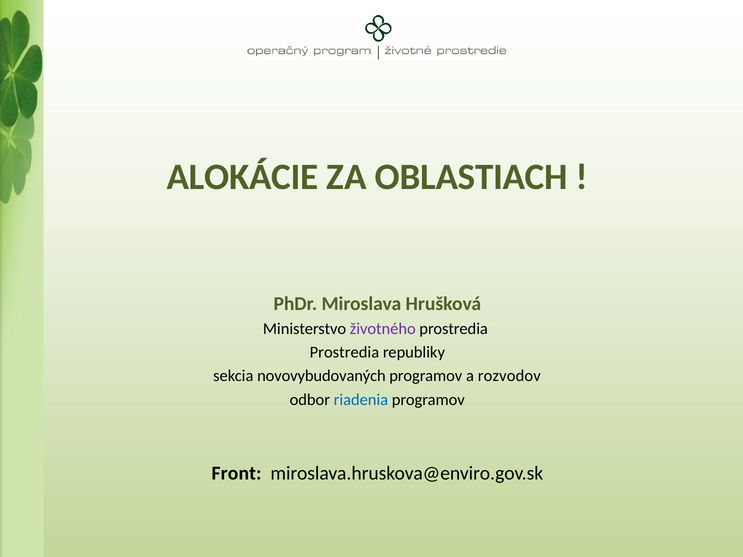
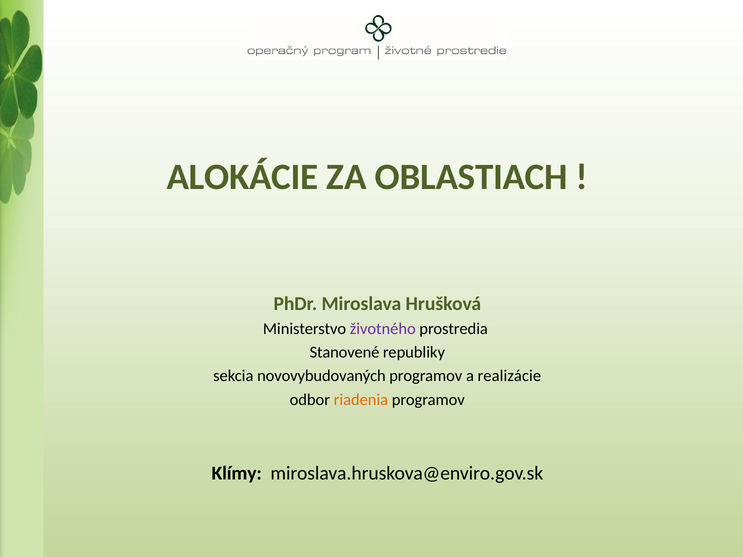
Prostredia at (344, 353): Prostredia -> Stanovené
rozvodov: rozvodov -> realizácie
riadenia colour: blue -> orange
Front: Front -> Klímy
